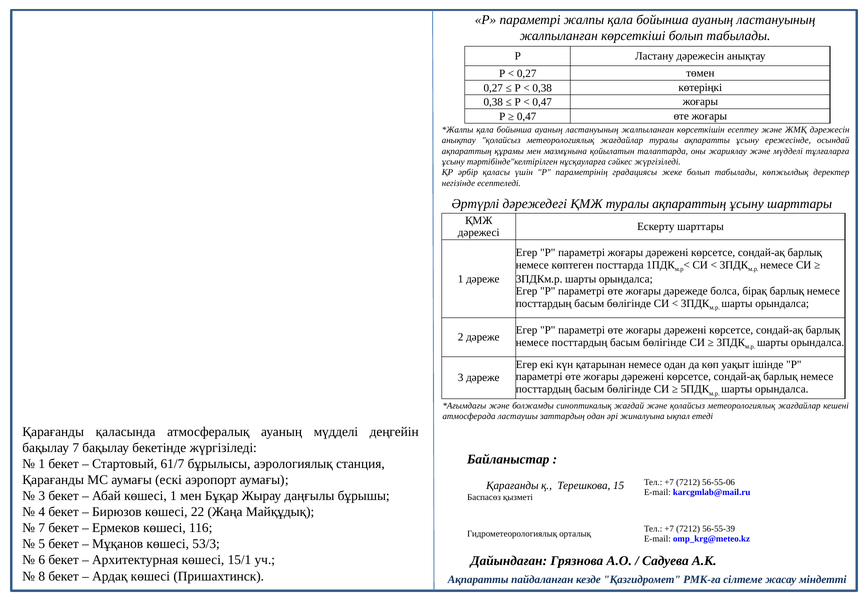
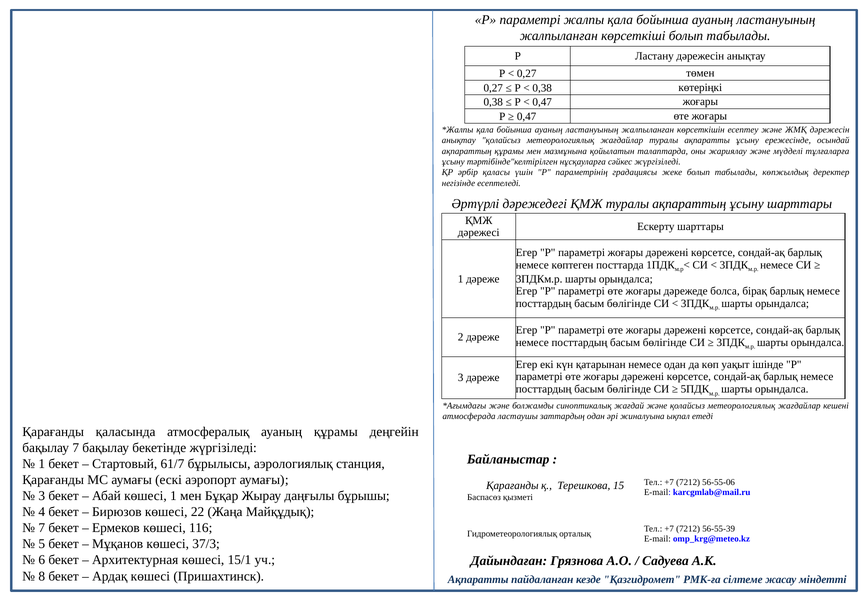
ауаның мүдделі: мүдделі -> құрамы
53/3: 53/3 -> 37/3
